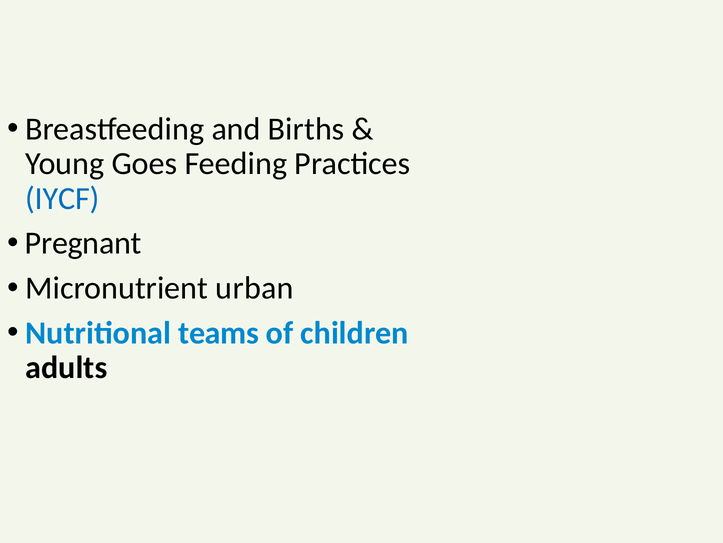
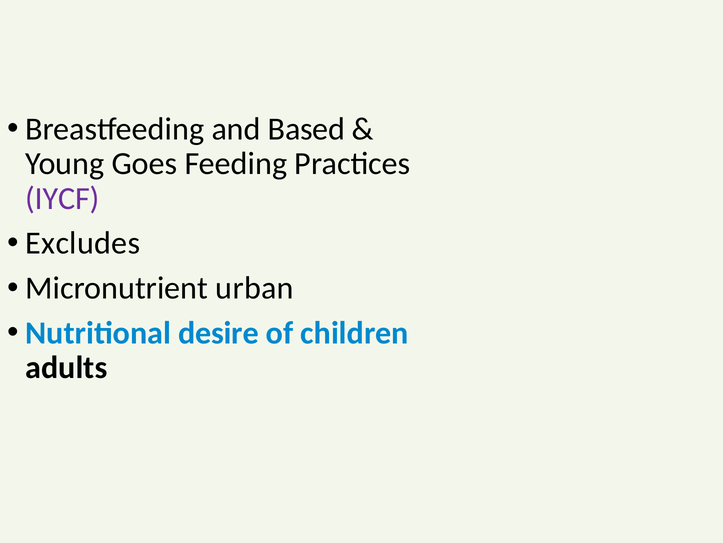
Births: Births -> Based
IYCF colour: blue -> purple
Pregnant: Pregnant -> Excludes
teams: teams -> desire
